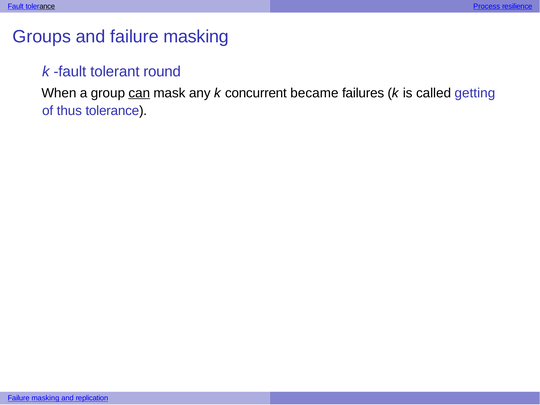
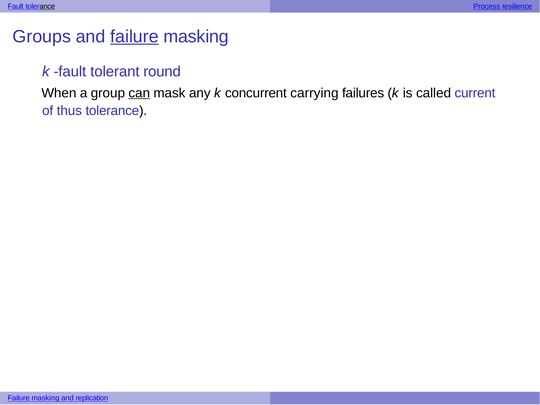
failure at (134, 37) underline: none -> present
became: became -> carrying
getting: getting -> current
